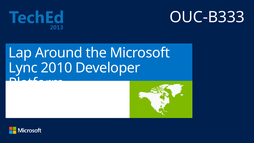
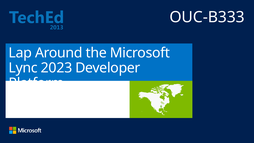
2010: 2010 -> 2023
